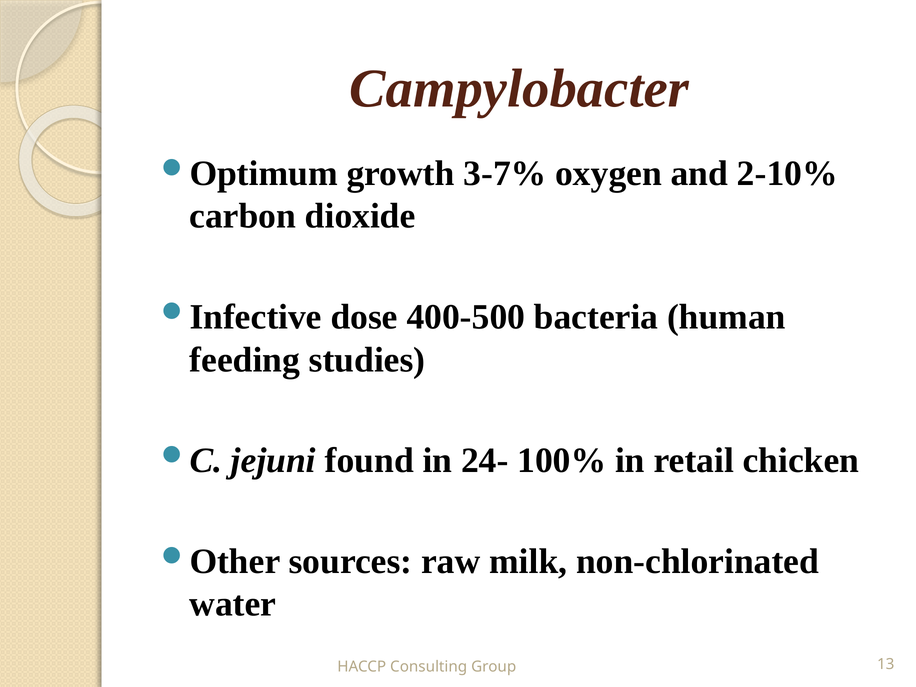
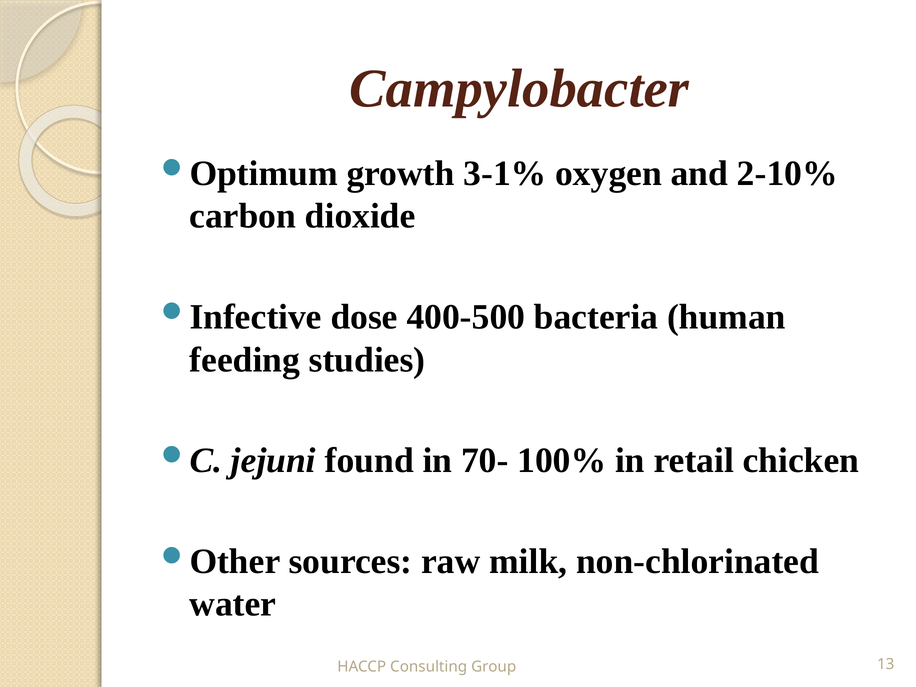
3-7%: 3-7% -> 3-1%
24-: 24- -> 70-
